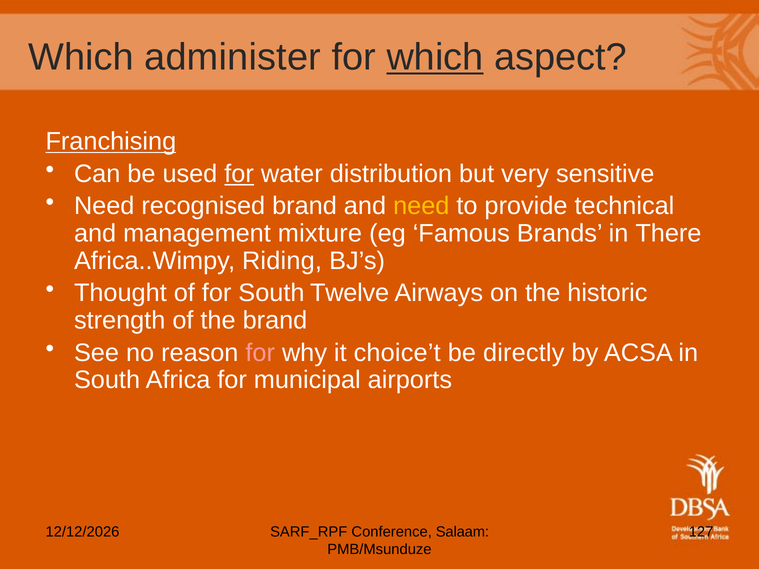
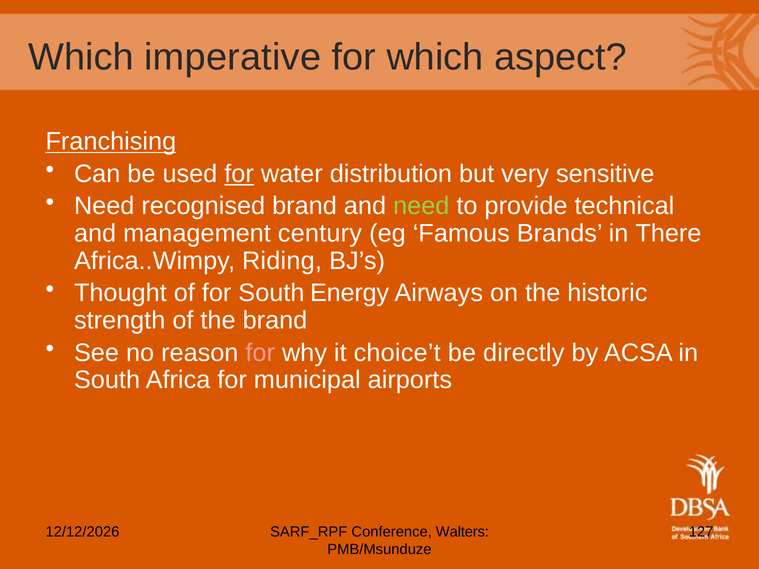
administer: administer -> imperative
which at (435, 57) underline: present -> none
need at (421, 206) colour: yellow -> light green
mixture: mixture -> century
Twelve: Twelve -> Energy
Salaam: Salaam -> Walters
